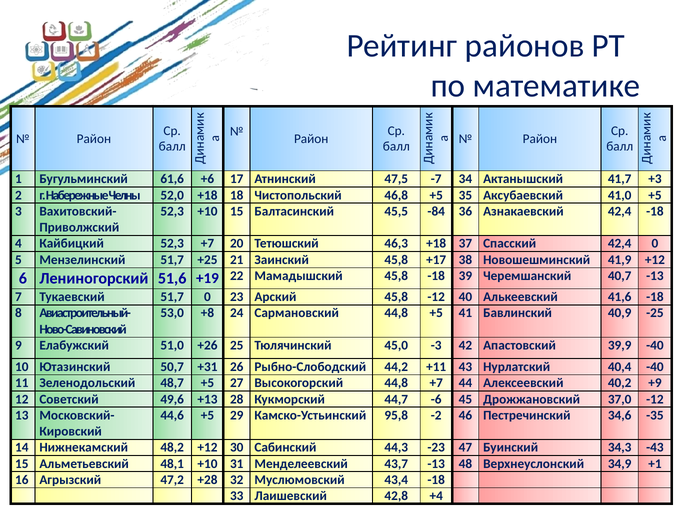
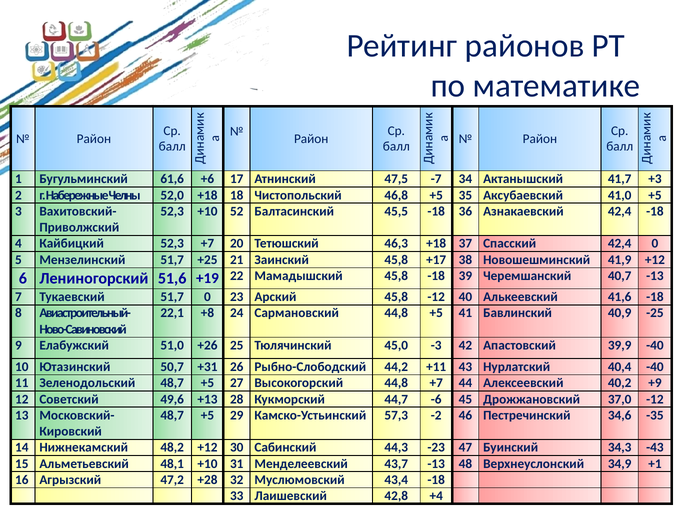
+10 15: 15 -> 52
45,5 -84: -84 -> -18
53,0: 53,0 -> 22,1
44,6 at (172, 415): 44,6 -> 48,7
95,8: 95,8 -> 57,3
